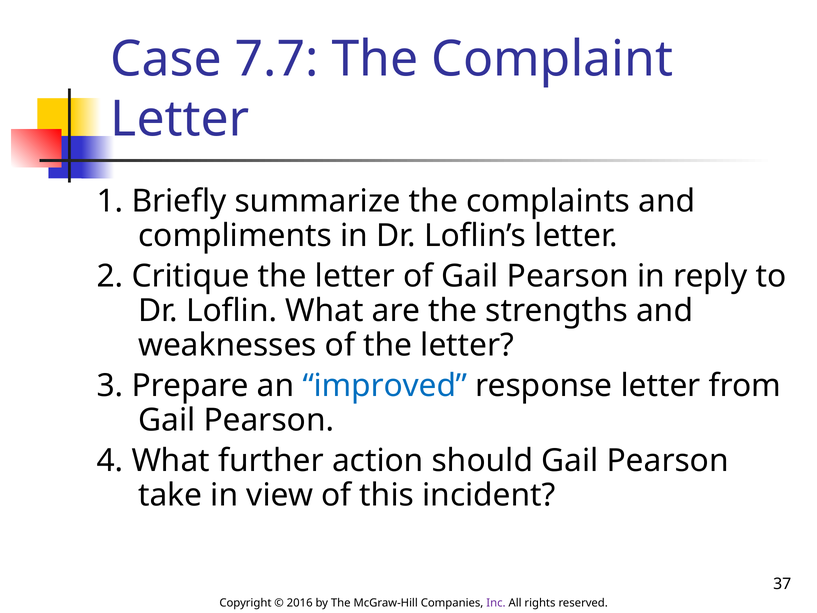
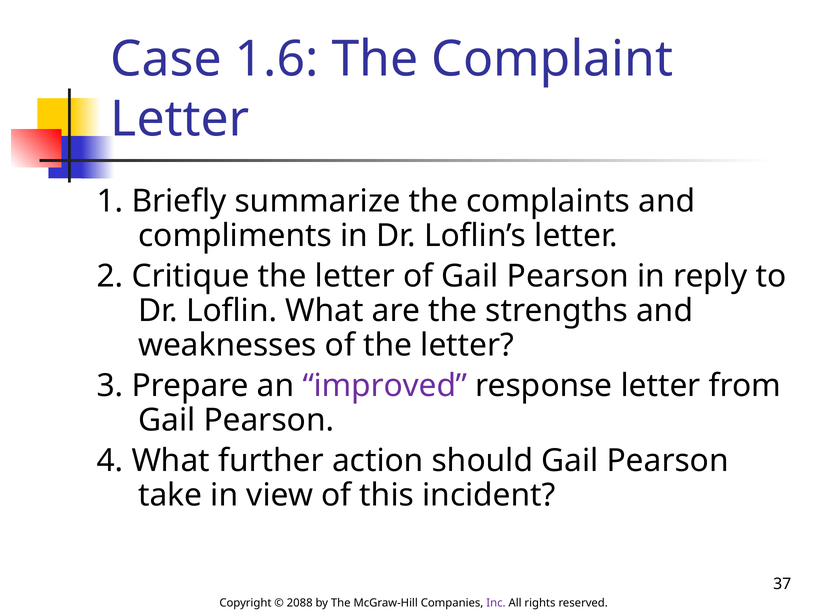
7.7: 7.7 -> 1.6
improved colour: blue -> purple
2016: 2016 -> 2088
